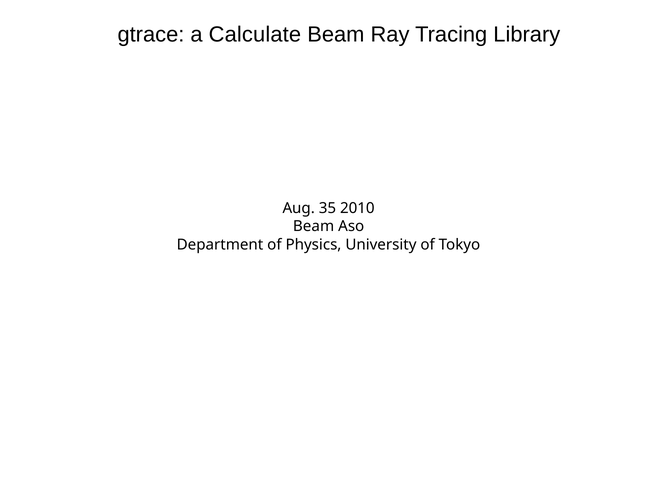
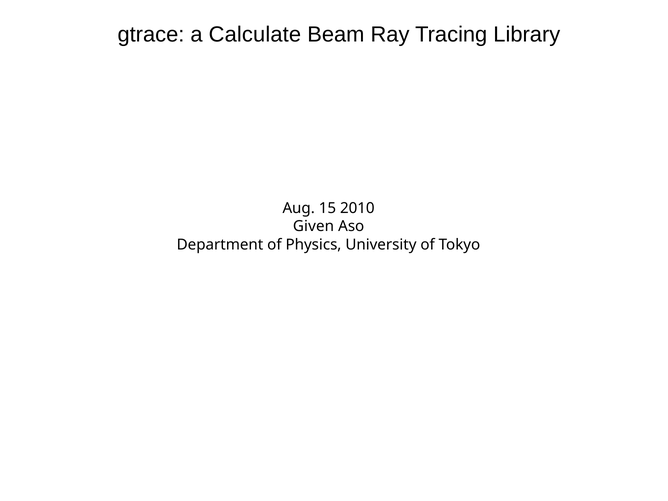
35: 35 -> 15
Beam at (314, 226): Beam -> Given
